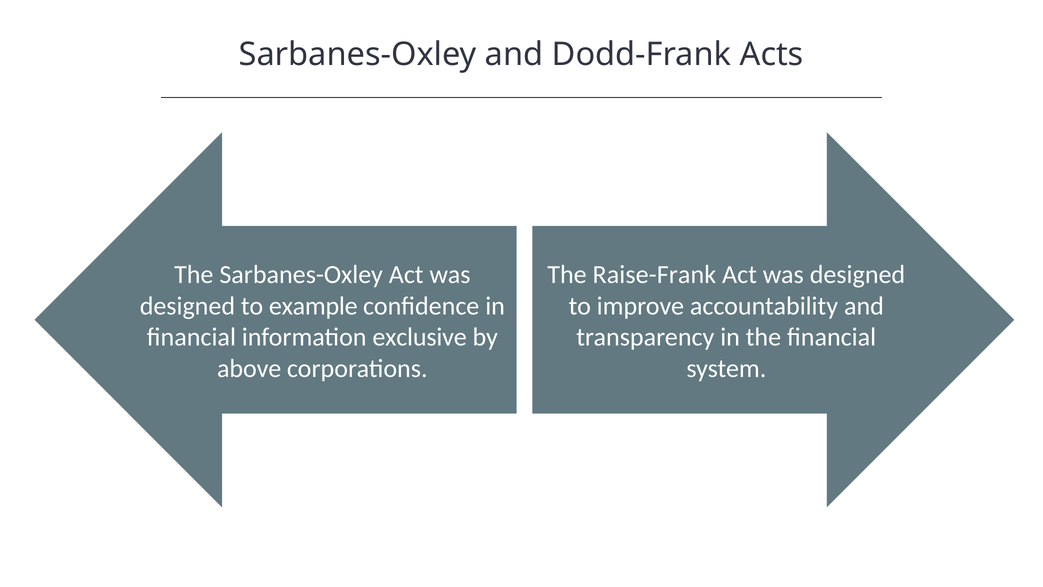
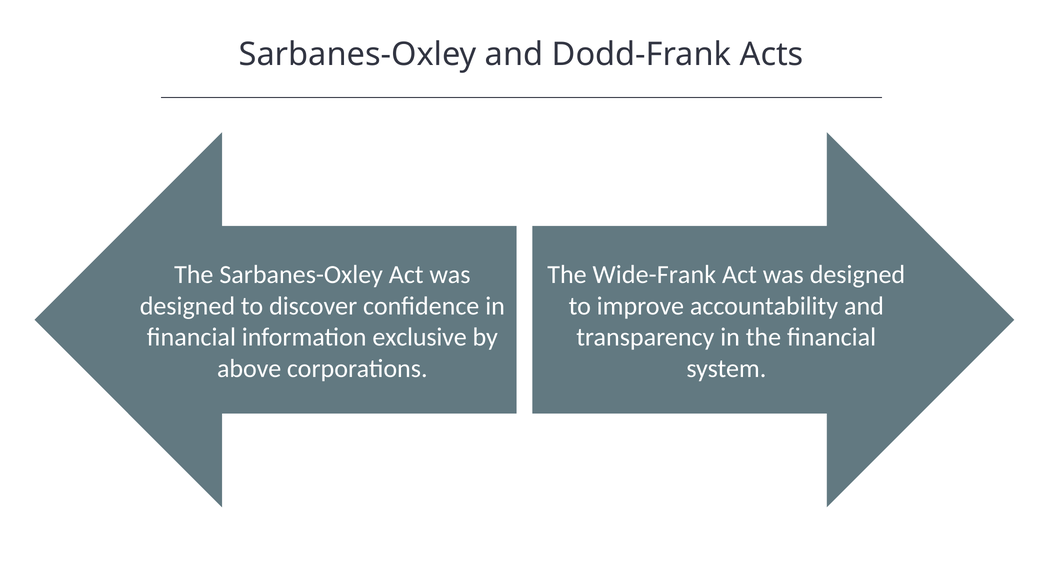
Raise-Frank: Raise-Frank -> Wide-Frank
example: example -> discover
